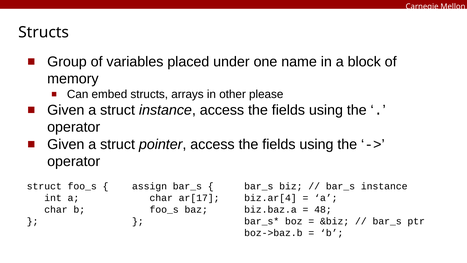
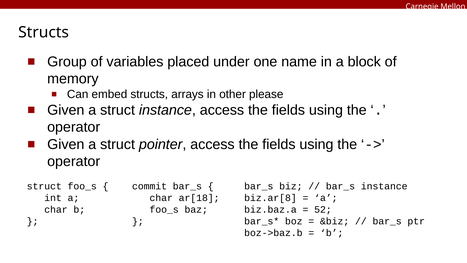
assign: assign -> commit
ar[17: ar[17 -> ar[18
biz.ar[4: biz.ar[4 -> biz.ar[8
48: 48 -> 52
